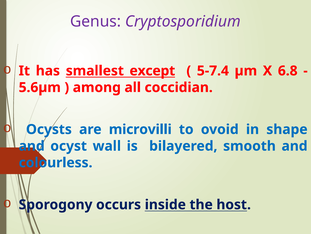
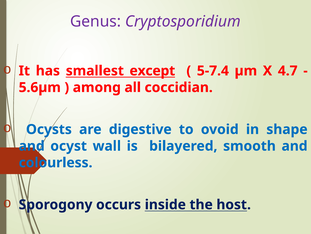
6.8: 6.8 -> 4.7
microvilli: microvilli -> digestive
